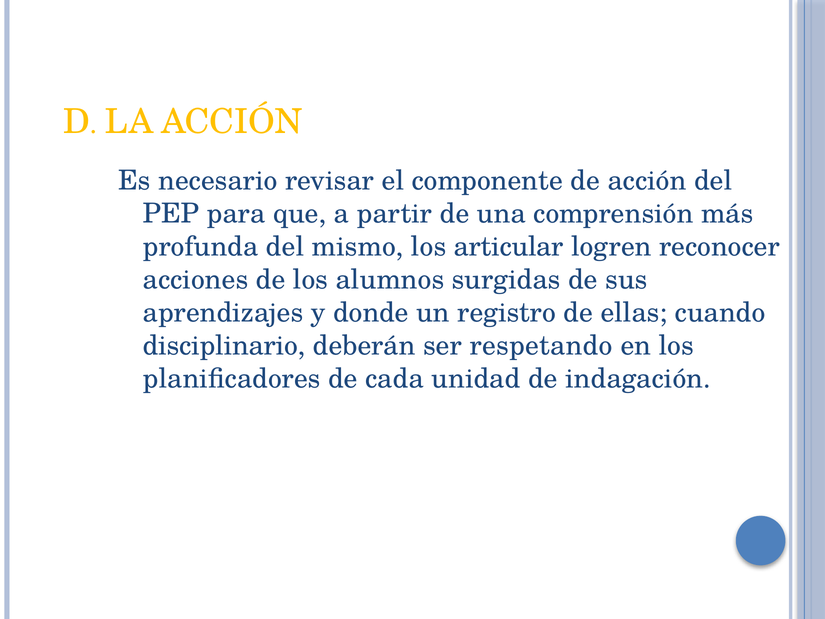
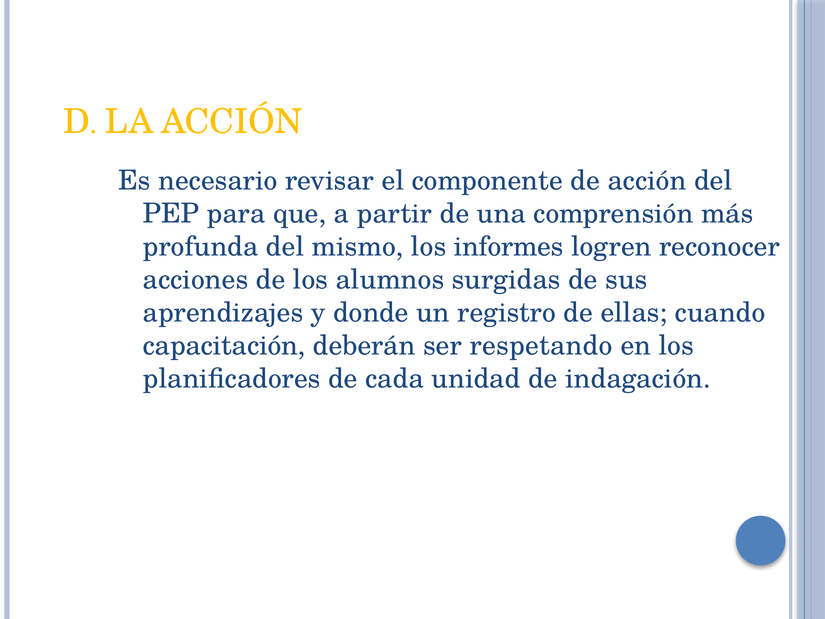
articular: articular -> informes
disciplinario: disciplinario -> capacitación
